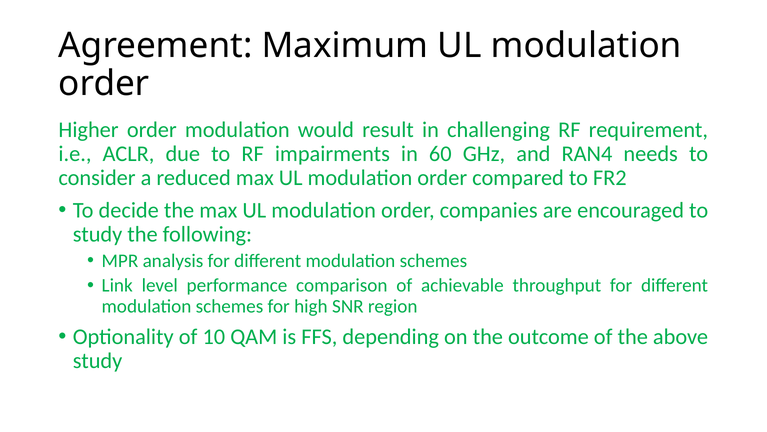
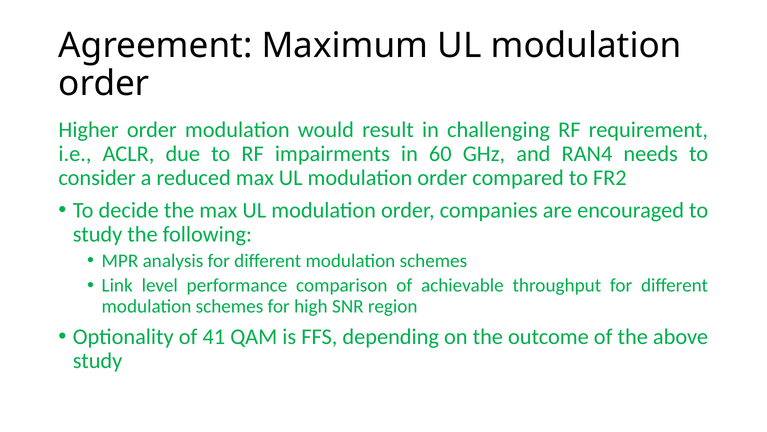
10: 10 -> 41
